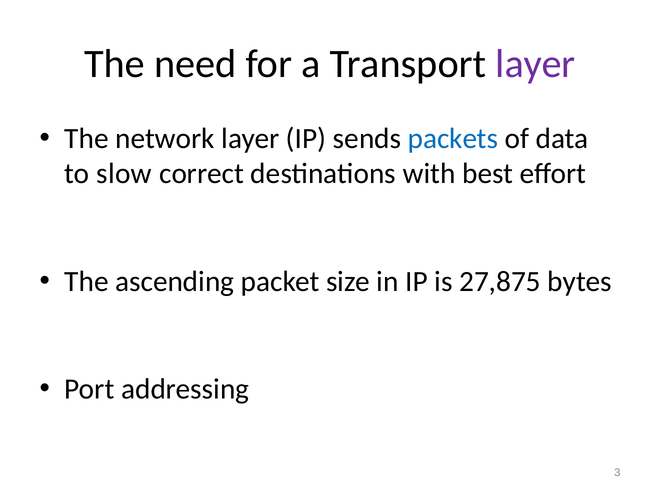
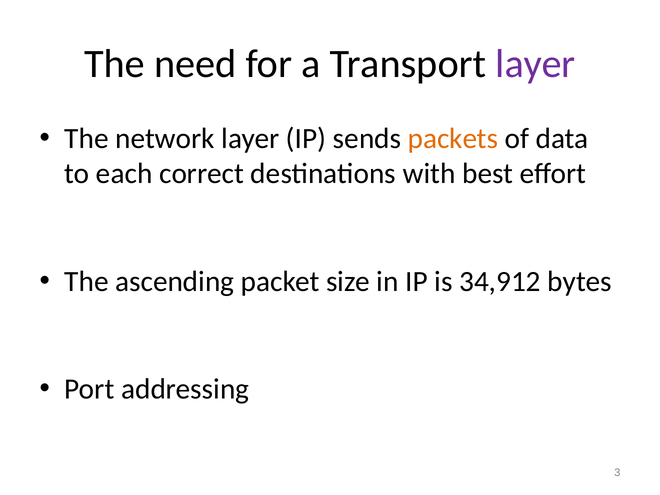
packets colour: blue -> orange
slow: slow -> each
27,875: 27,875 -> 34,912
